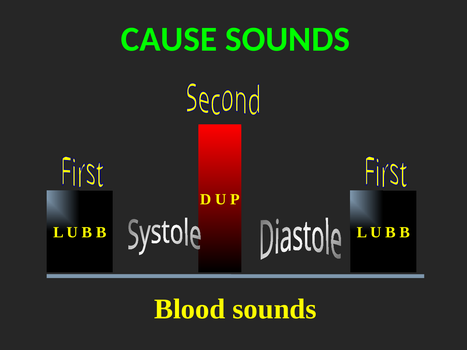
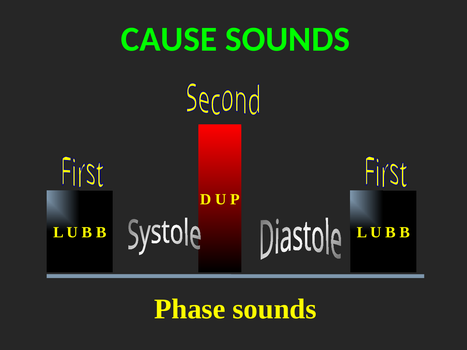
Blood: Blood -> Phase
